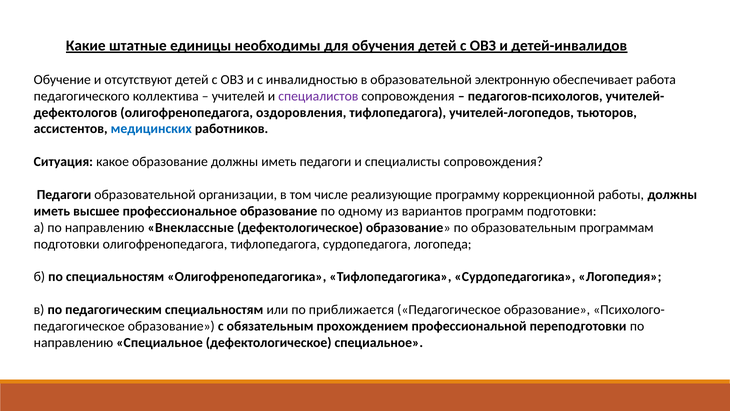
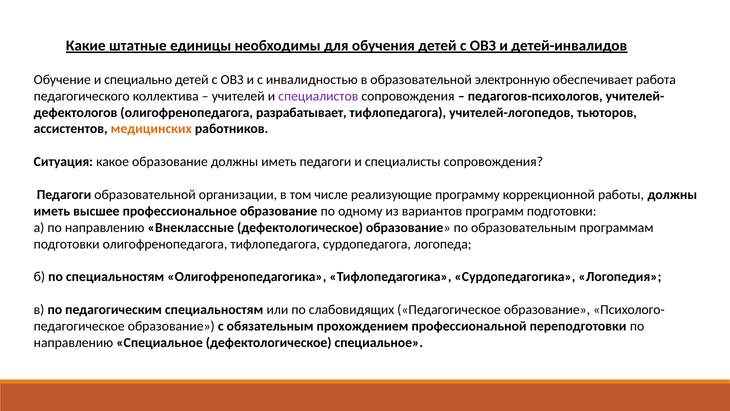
отсутствуют: отсутствуют -> специально
оздоровления: оздоровления -> разрабатывает
медицинских colour: blue -> orange
приближается: приближается -> слабовидящих
